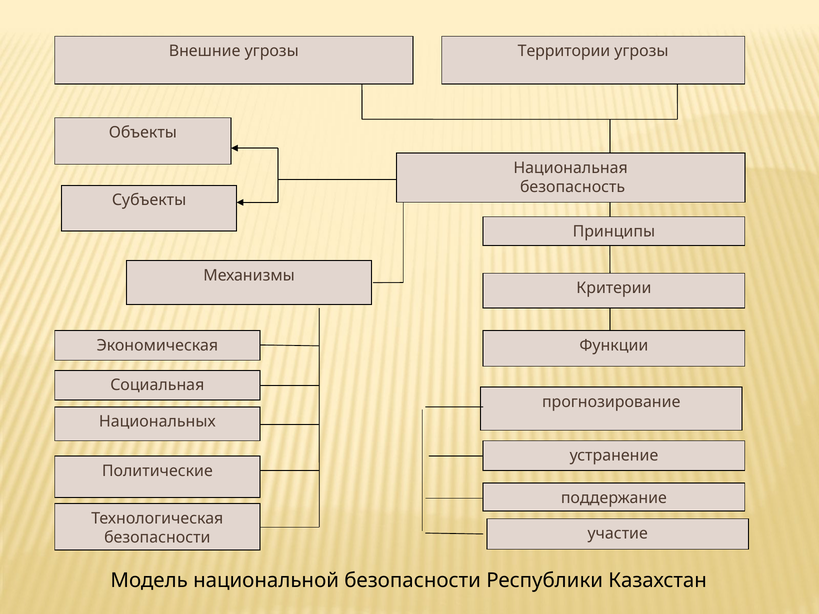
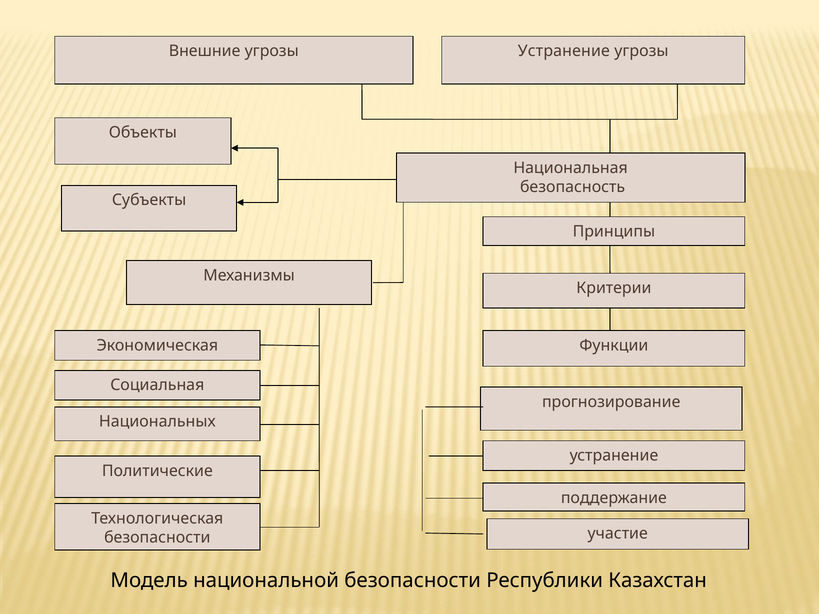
угрозы Территории: Территории -> Устранение
